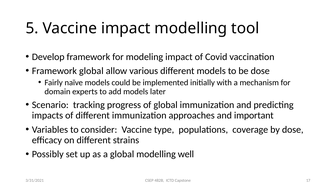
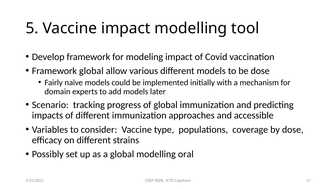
important: important -> accessible
well: well -> oral
